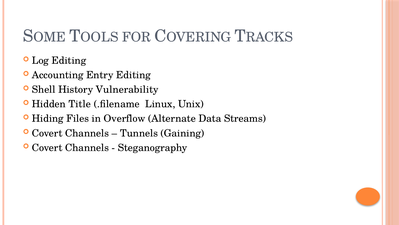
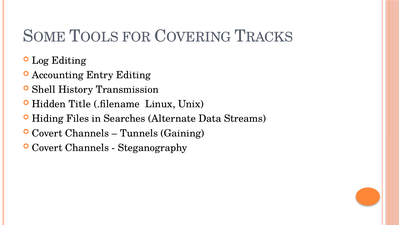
Vulnerability: Vulnerability -> Transmission
Overflow: Overflow -> Searches
